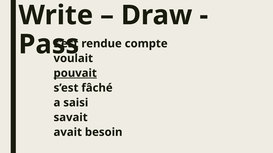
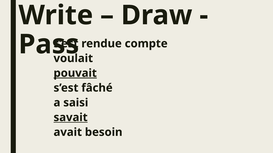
savait underline: none -> present
